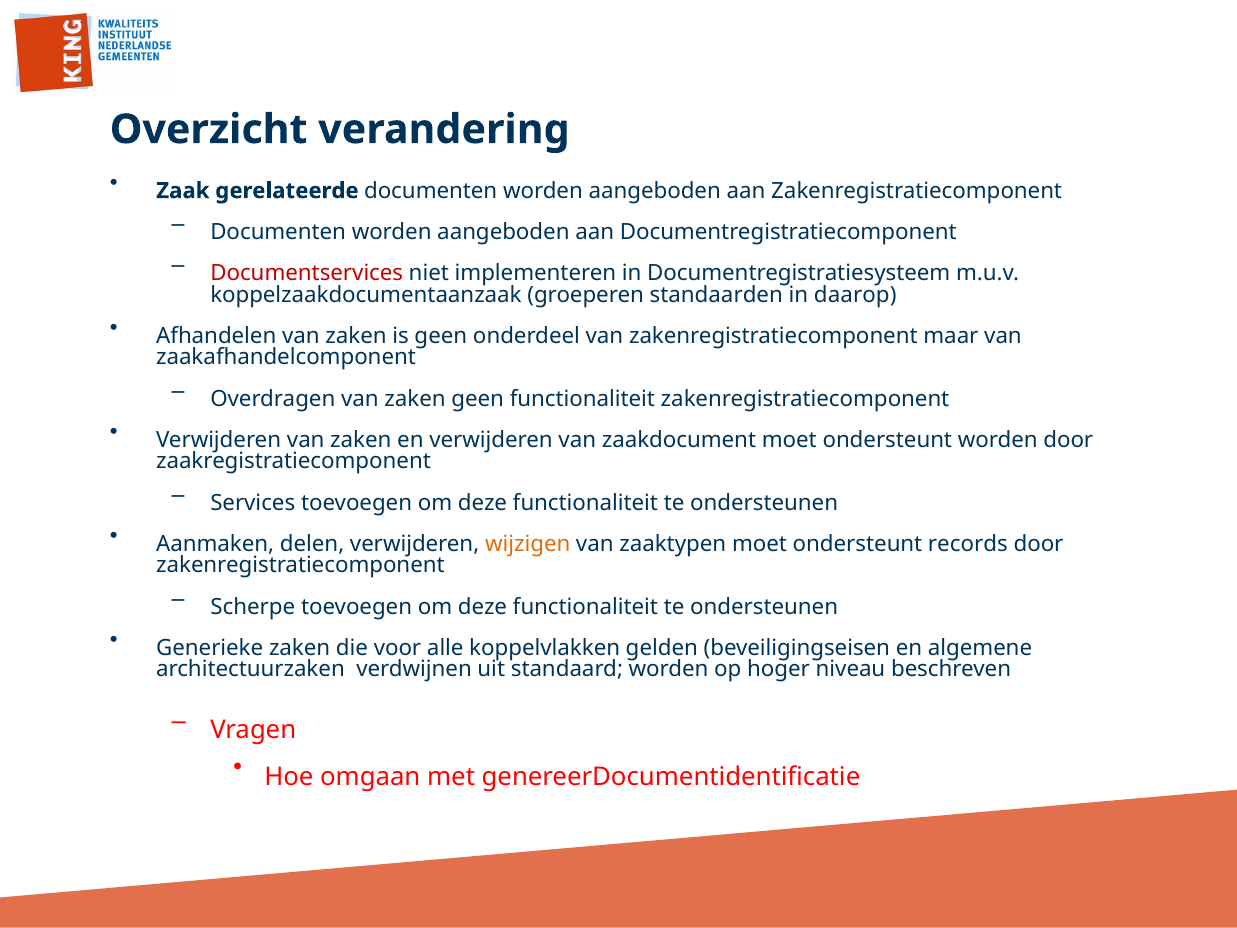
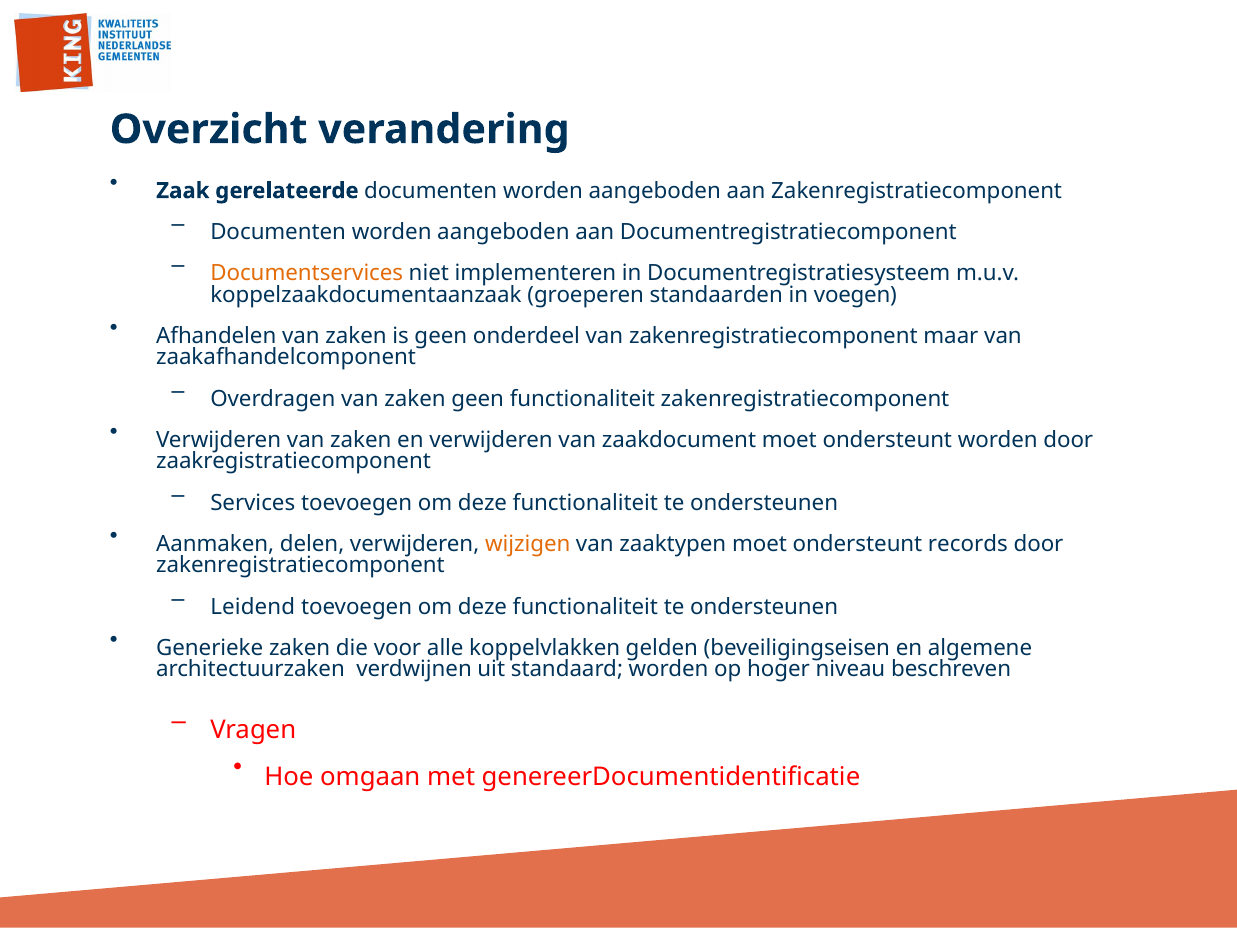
Documentservices colour: red -> orange
daarop: daarop -> voegen
Scherpe: Scherpe -> Leidend
